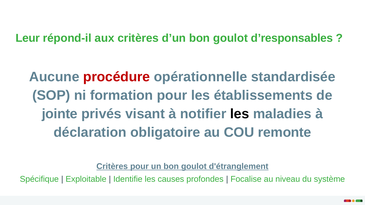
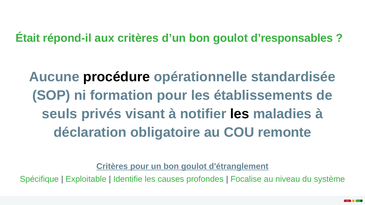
Leur: Leur -> Était
procédure colour: red -> black
jointe: jointe -> seuls
